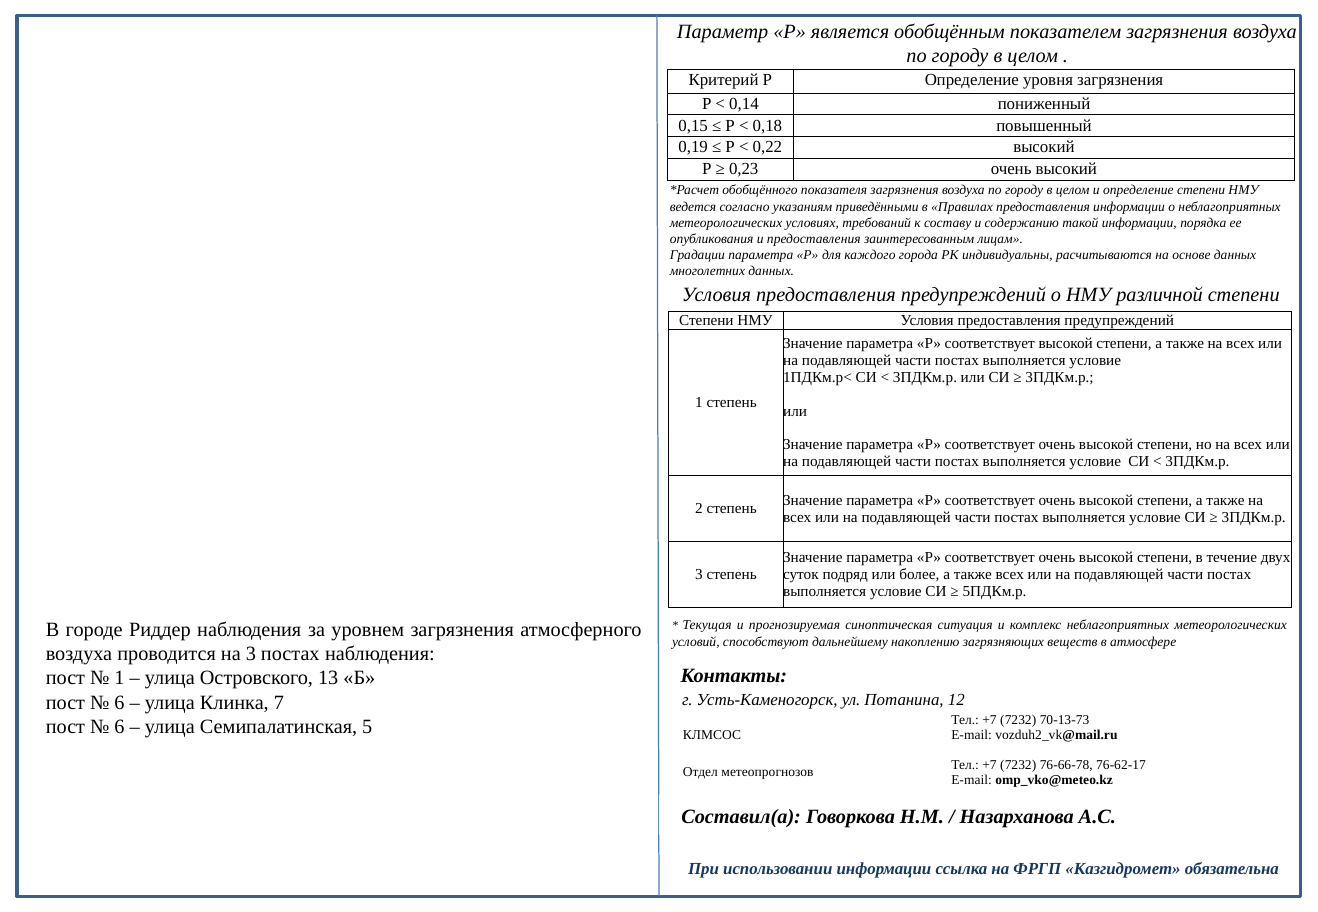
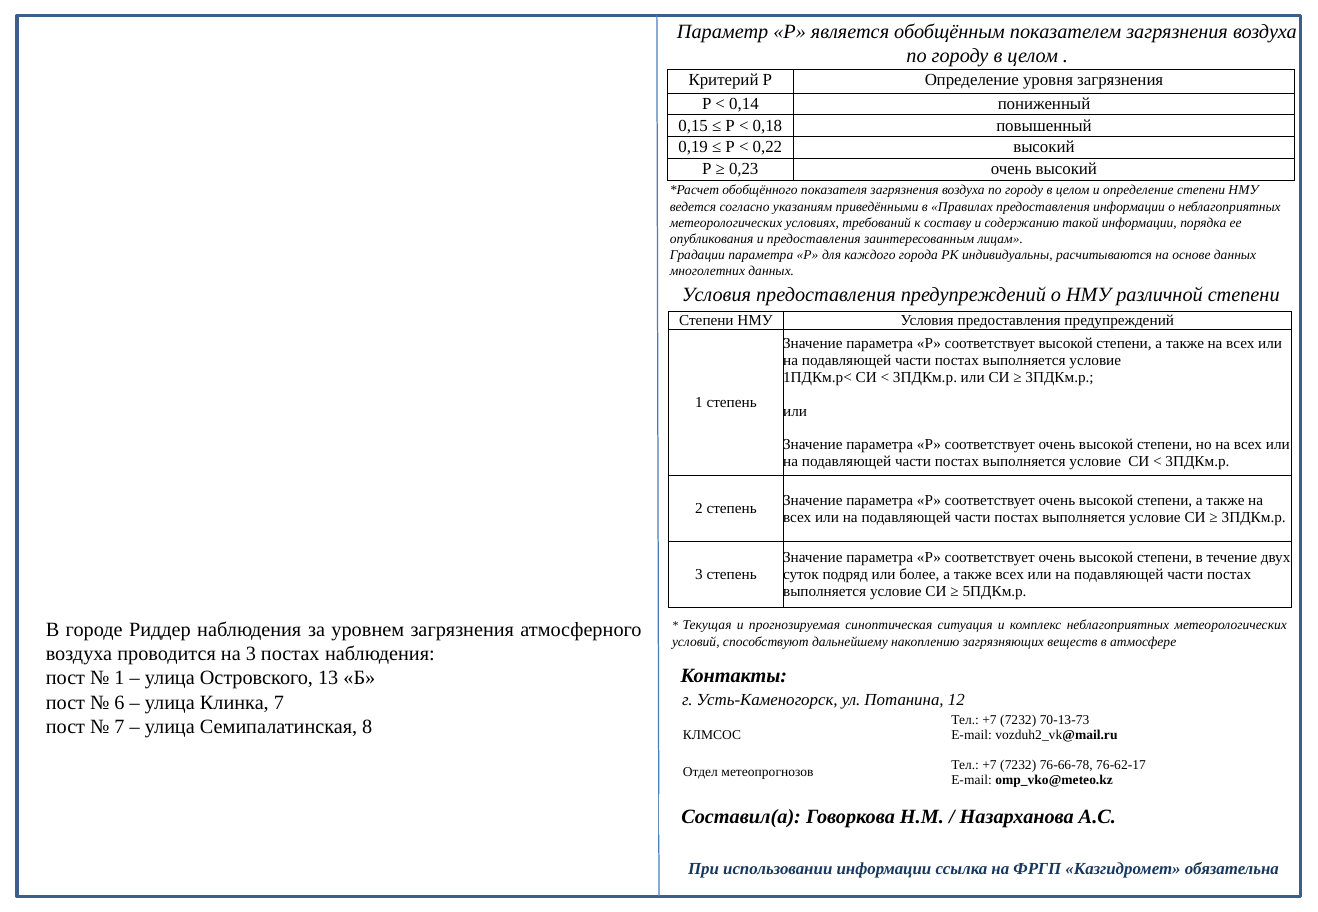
6 at (120, 727): 6 -> 7
5: 5 -> 8
